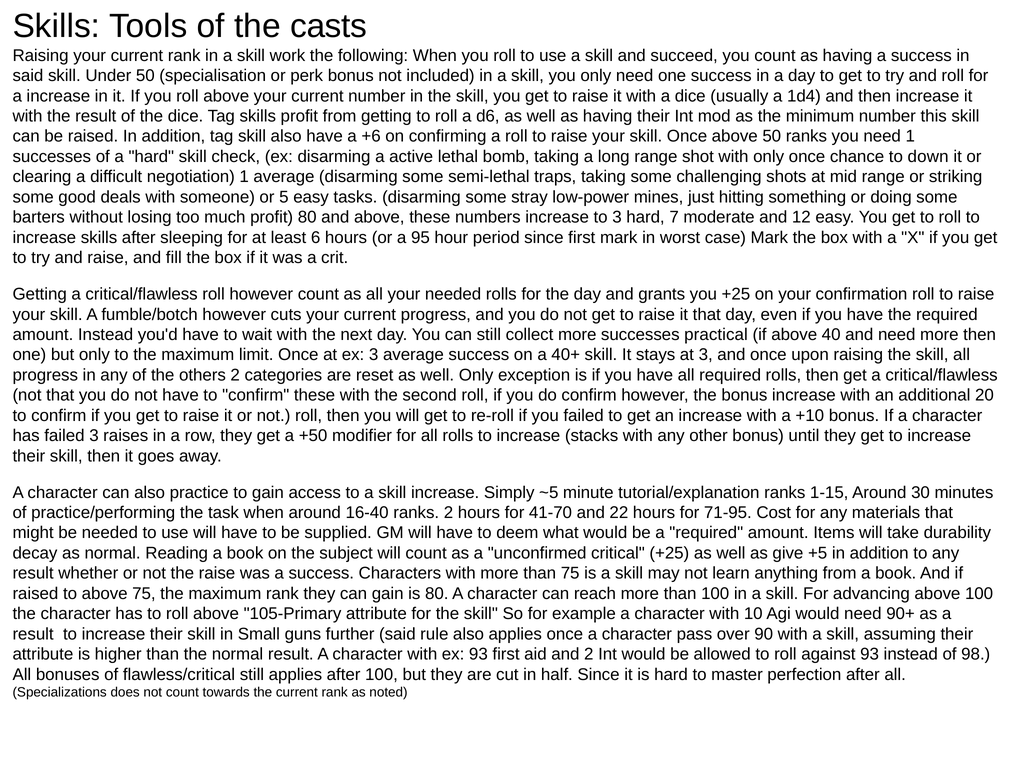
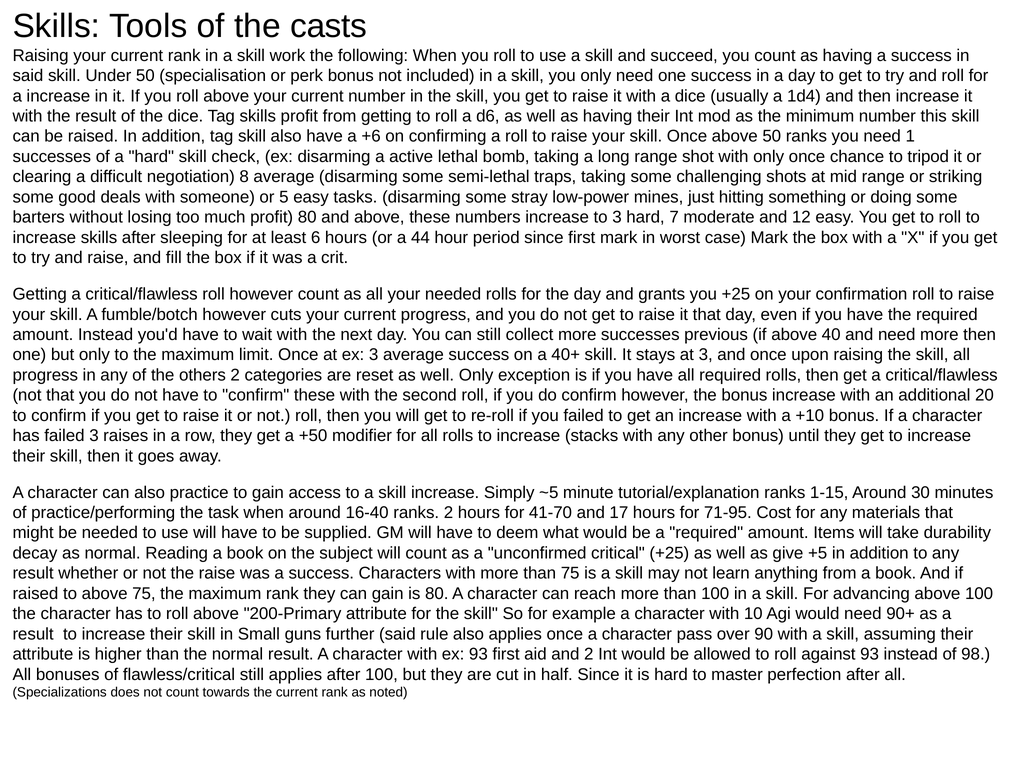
down: down -> tripod
negotiation 1: 1 -> 8
95: 95 -> 44
practical: practical -> previous
22: 22 -> 17
105-Primary: 105-Primary -> 200-Primary
